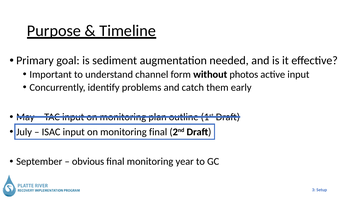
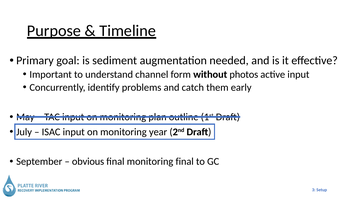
monitoring final: final -> year
monitoring year: year -> final
